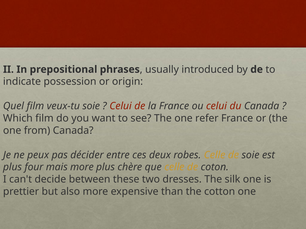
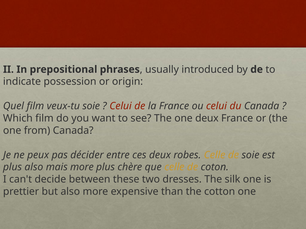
one refer: refer -> deux
plus four: four -> also
